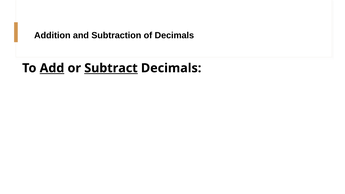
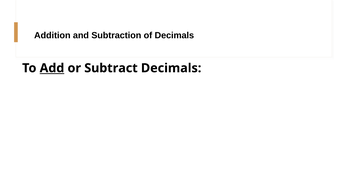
Subtract underline: present -> none
